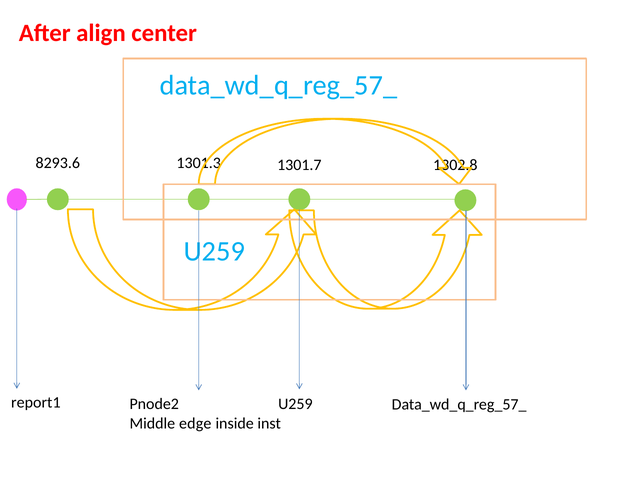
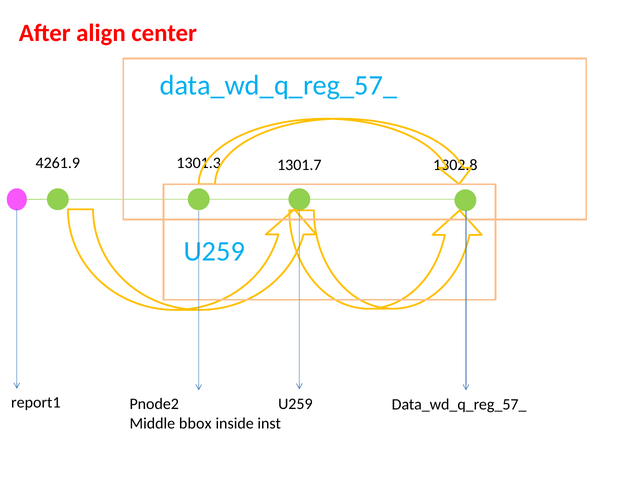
8293.6: 8293.6 -> 4261.9
edge: edge -> bbox
